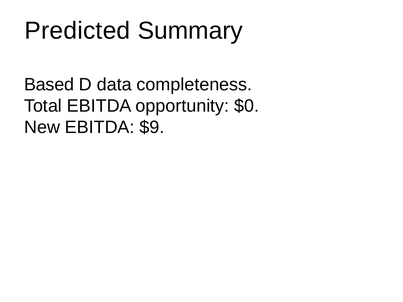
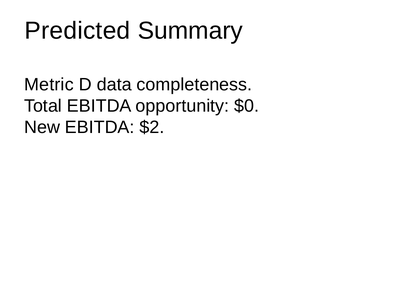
Based: Based -> Metric
$9: $9 -> $2
